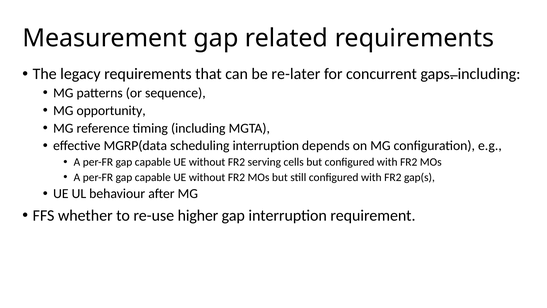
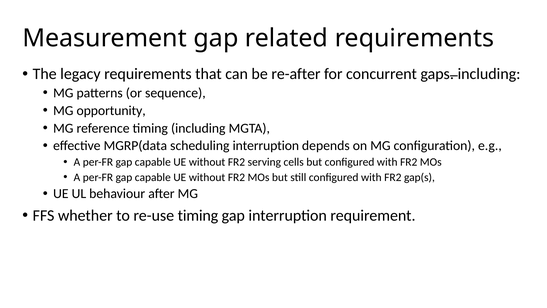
re-later: re-later -> re-after
re-use higher: higher -> timing
